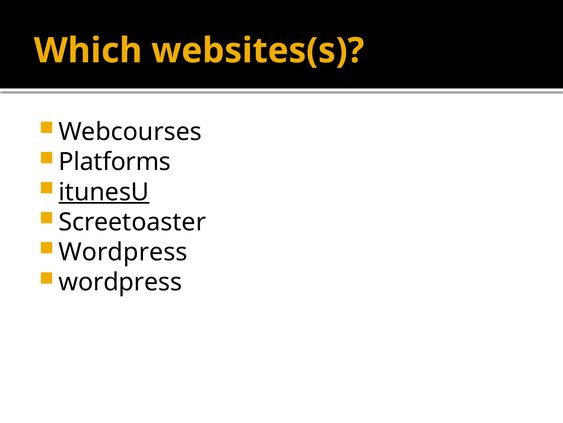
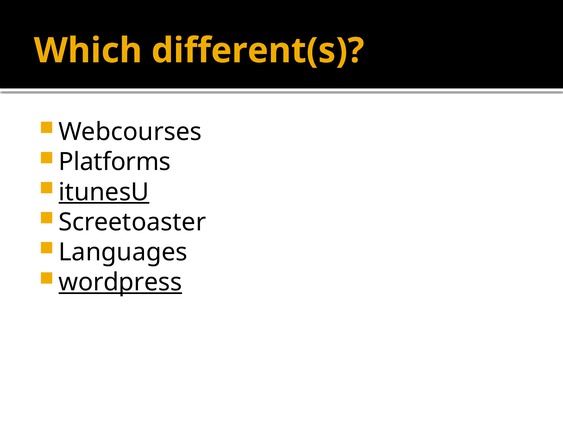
websites(s: websites(s -> different(s
Wordpress at (123, 252): Wordpress -> Languages
wordpress at (120, 282) underline: none -> present
